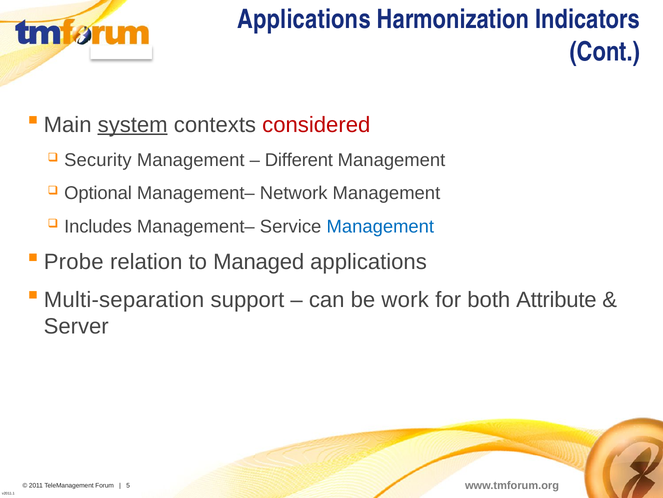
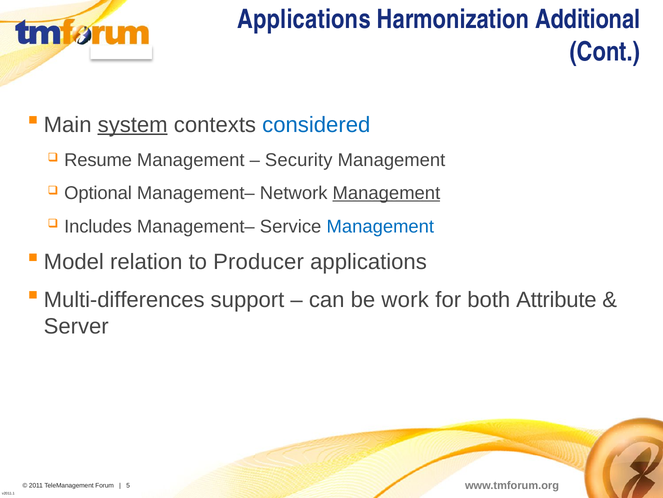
Indicators: Indicators -> Additional
considered colour: red -> blue
Security: Security -> Resume
Different: Different -> Security
Management at (386, 193) underline: none -> present
Probe: Probe -> Model
Managed: Managed -> Producer
Multi-separation: Multi-separation -> Multi-differences
